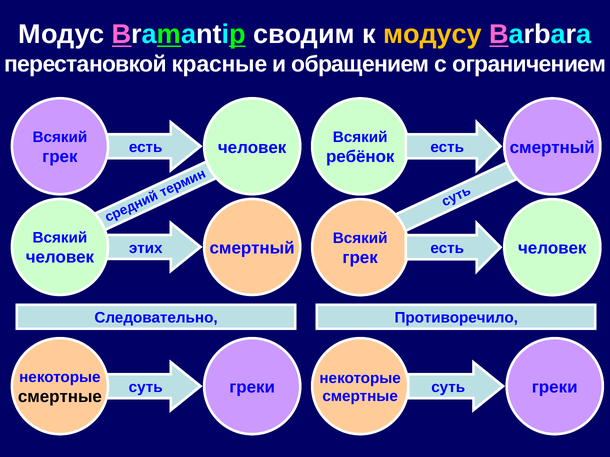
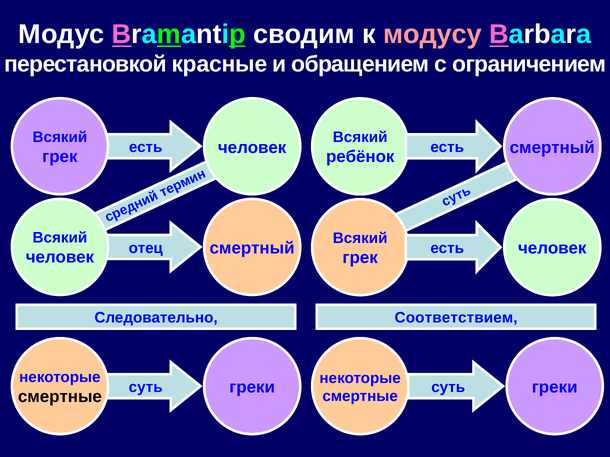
модусу colour: yellow -> pink
этих: этих -> отец
Противоречило: Противоречило -> Соответствием
